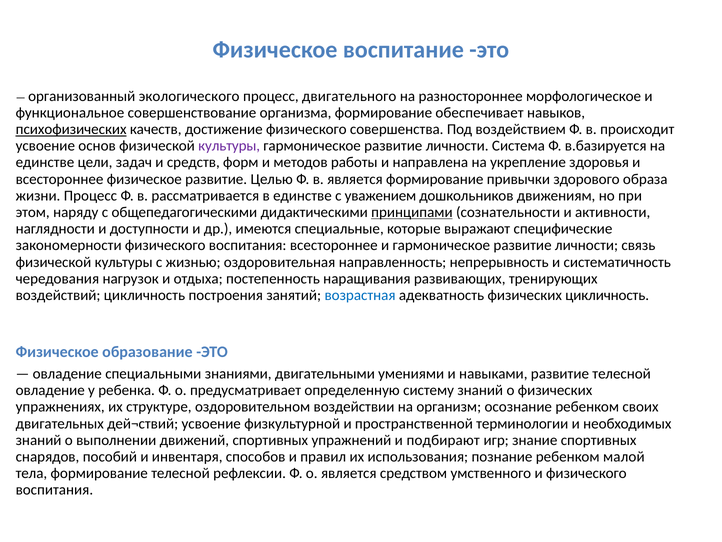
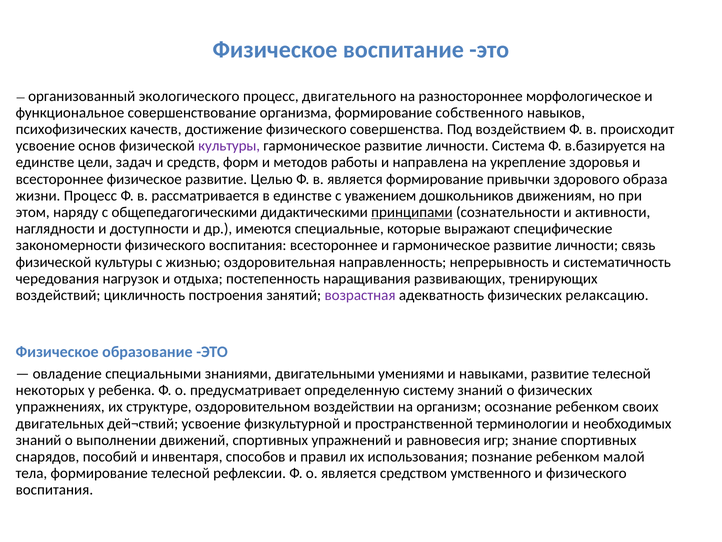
обеспечивает: обеспечивает -> собственного
психофизических underline: present -> none
возрастная colour: blue -> purple
физических цикличность: цикличность -> релаксацию
овладение at (50, 390): овладение -> некоторых
подбирают: подбирают -> равновесия
